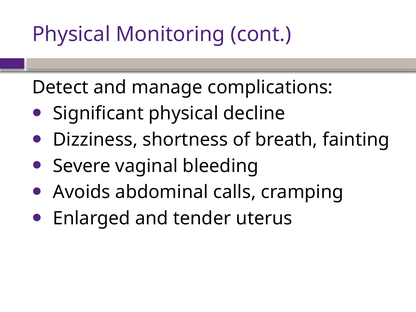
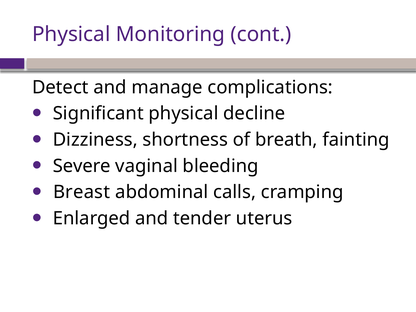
Avoids: Avoids -> Breast
